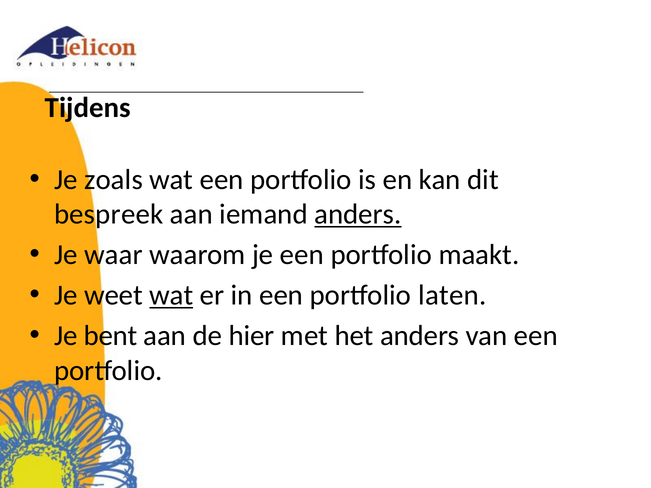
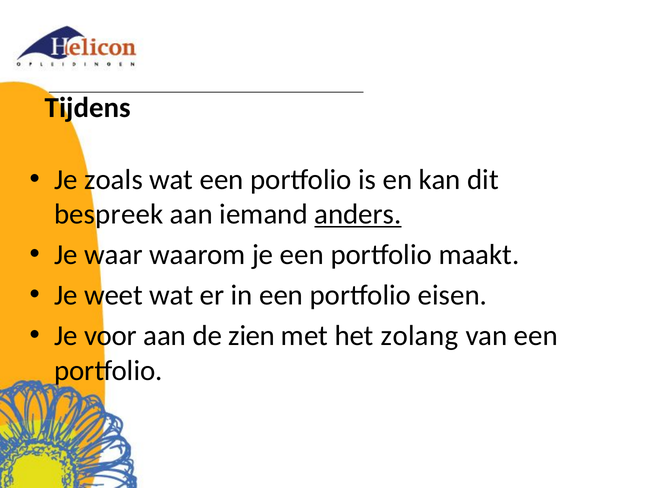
wat at (171, 295) underline: present -> none
laten: laten -> eisen
bent: bent -> voor
hier: hier -> zien
het anders: anders -> zolang
